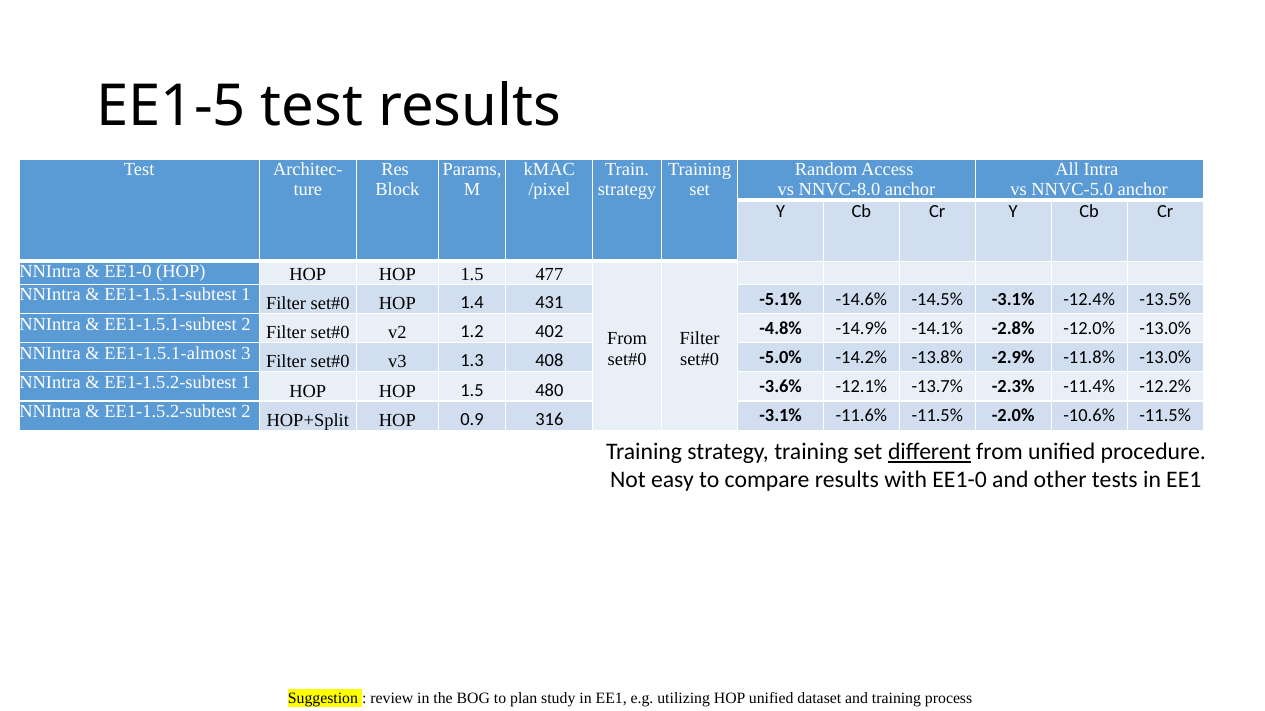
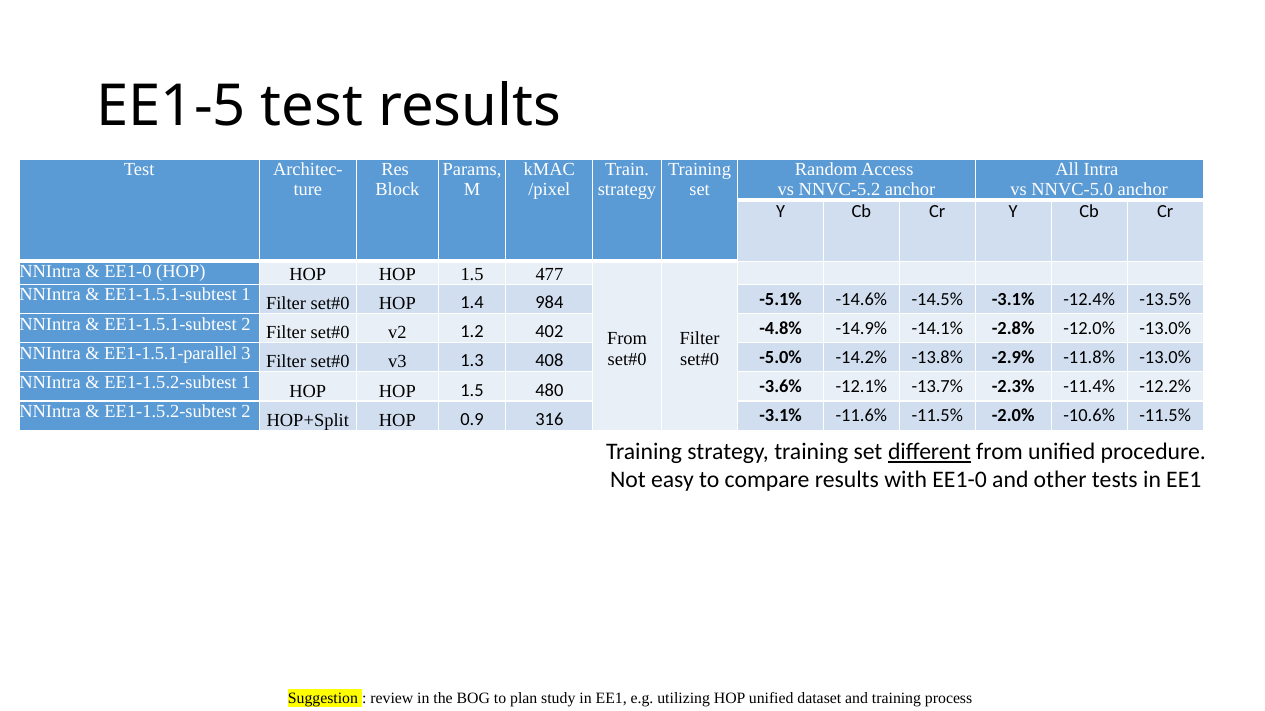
NNVC-8.0: NNVC-8.0 -> NNVC-5.2
431: 431 -> 984
EE1-1.5.1-almost: EE1-1.5.1-almost -> EE1-1.5.1-parallel
